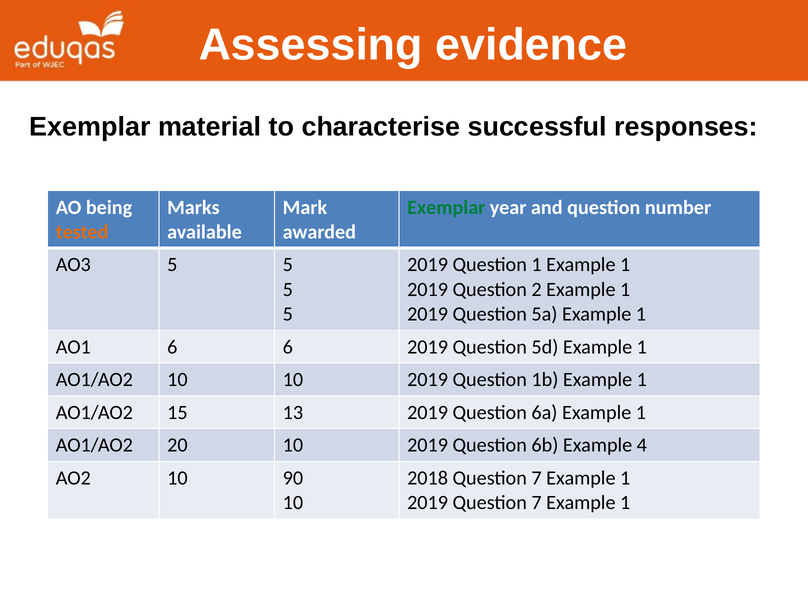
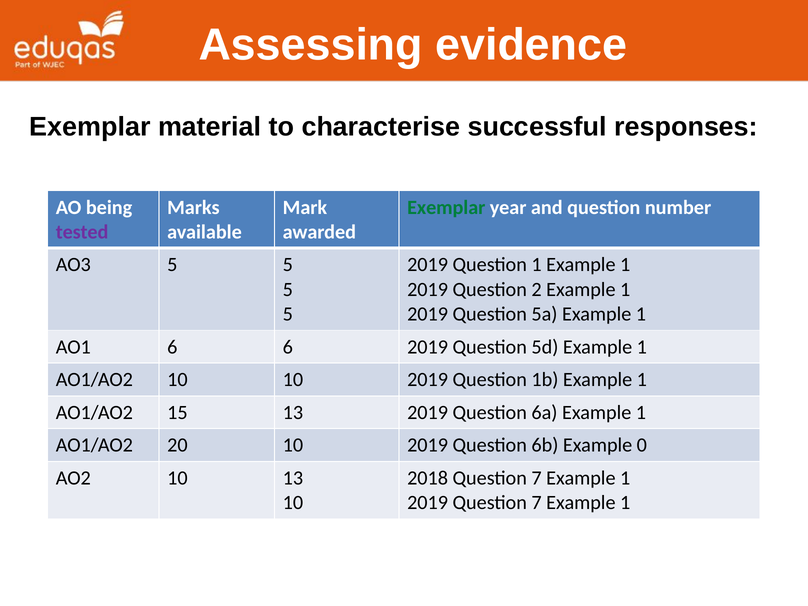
tested colour: orange -> purple
4: 4 -> 0
10 90: 90 -> 13
